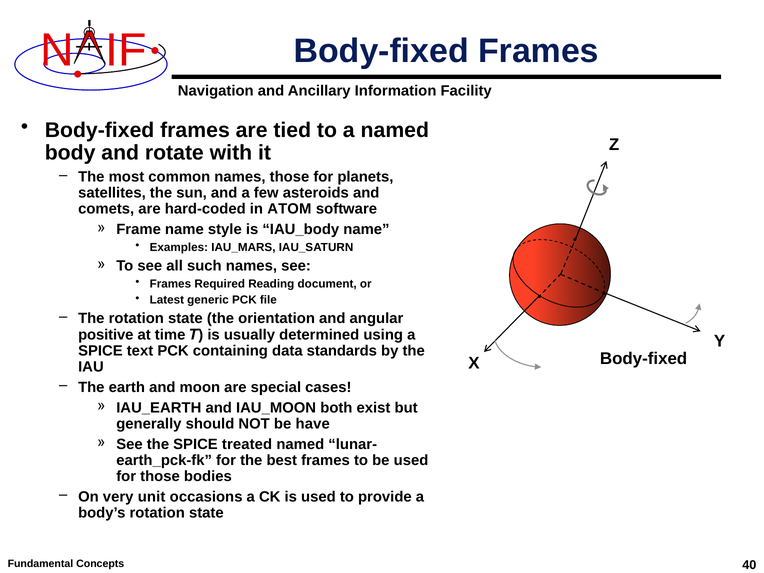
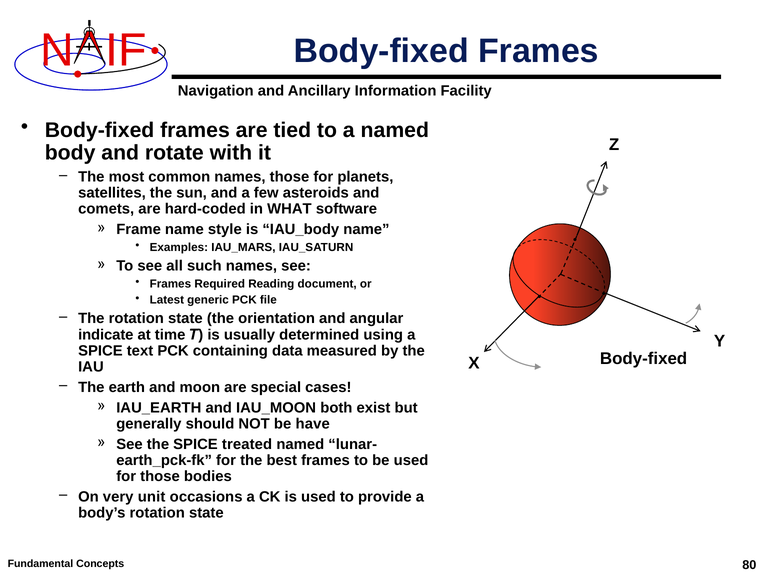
ATOM: ATOM -> WHAT
positive: positive -> indicate
standards: standards -> measured
40: 40 -> 80
